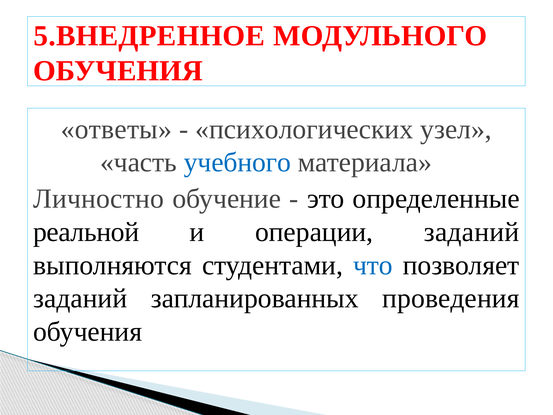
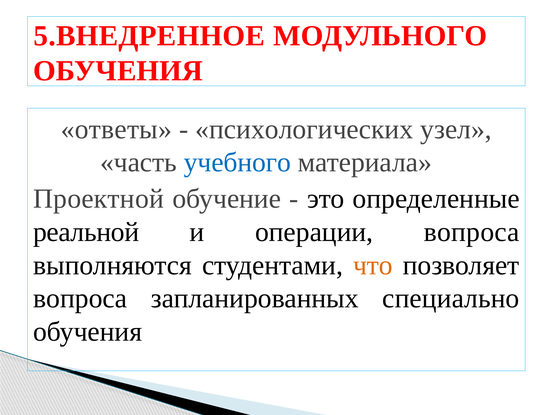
Личностно: Личностно -> Проектной
операции заданий: заданий -> вопроса
что colour: blue -> orange
заданий at (80, 298): заданий -> вопроса
проведения: проведения -> специально
